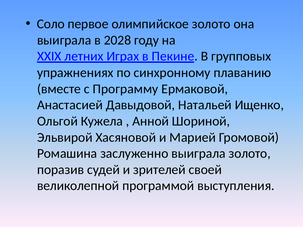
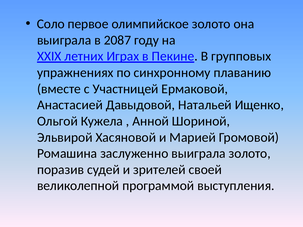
2028: 2028 -> 2087
Программу: Программу -> Участницей
